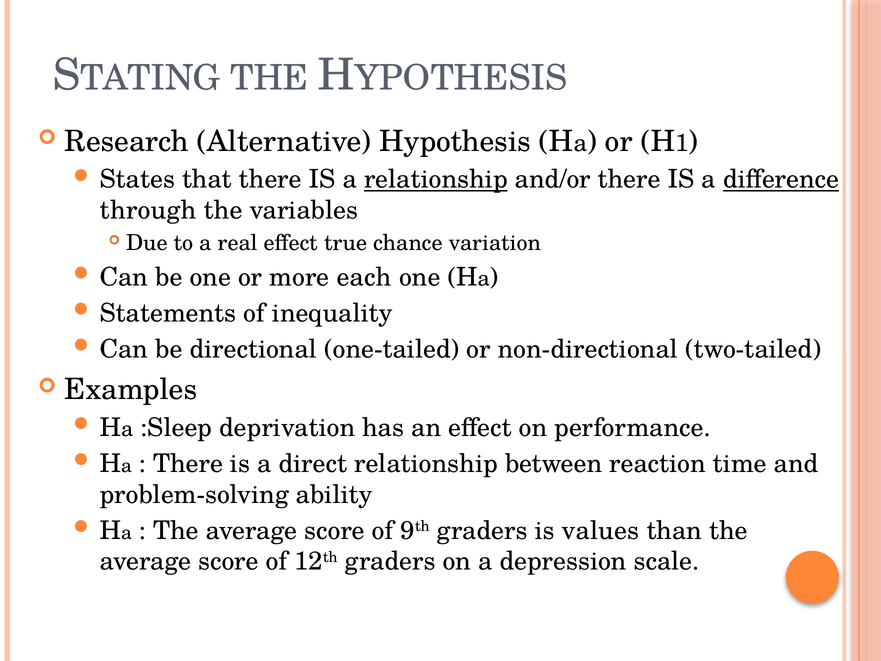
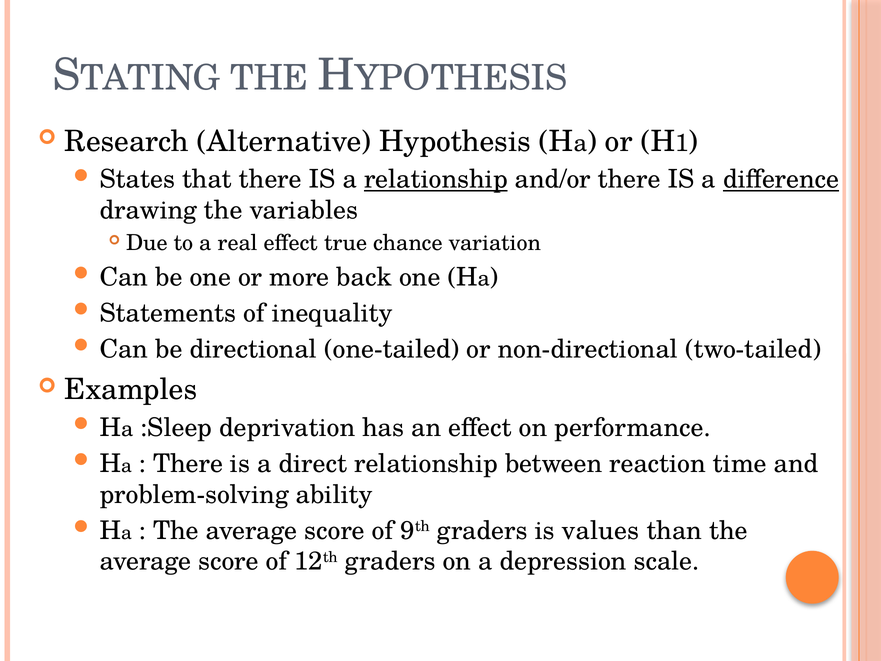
through: through -> drawing
each: each -> back
